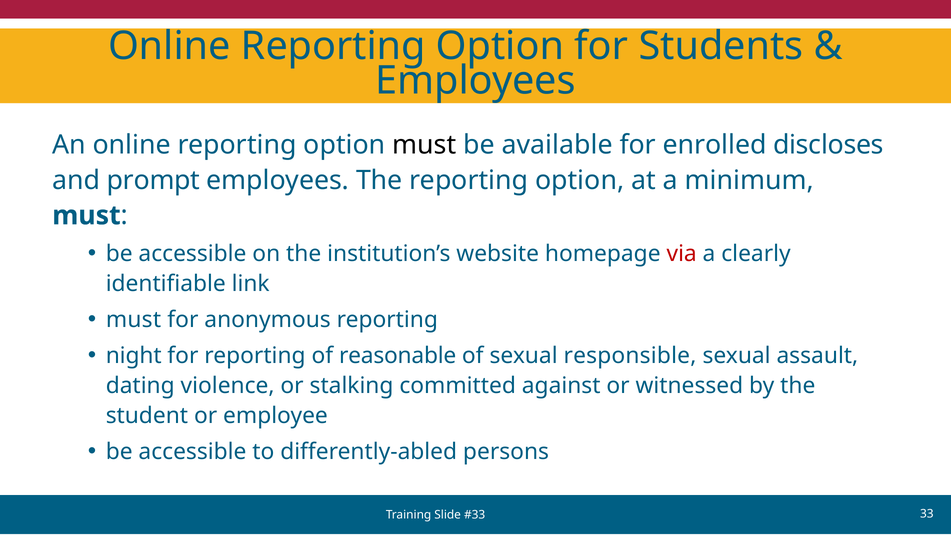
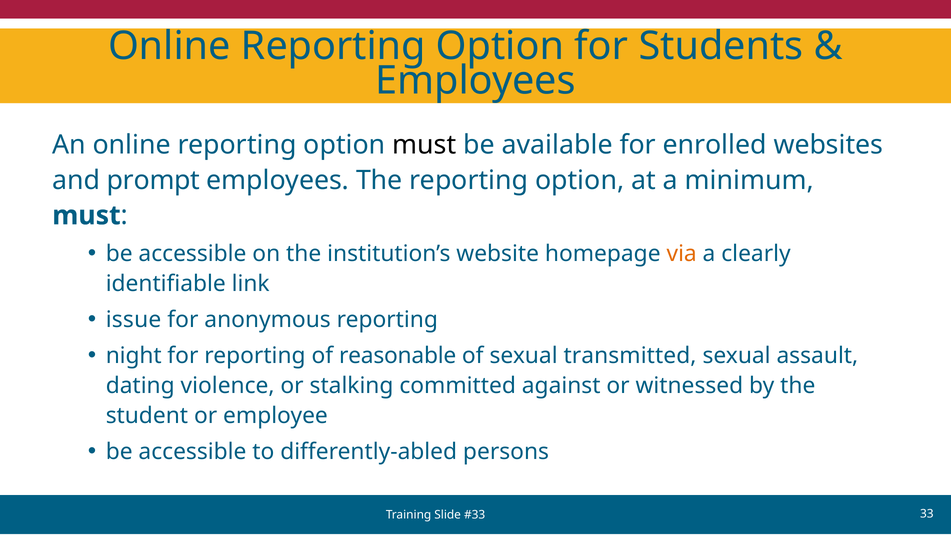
discloses: discloses -> websites
via colour: red -> orange
must at (134, 320): must -> issue
responsible: responsible -> transmitted
